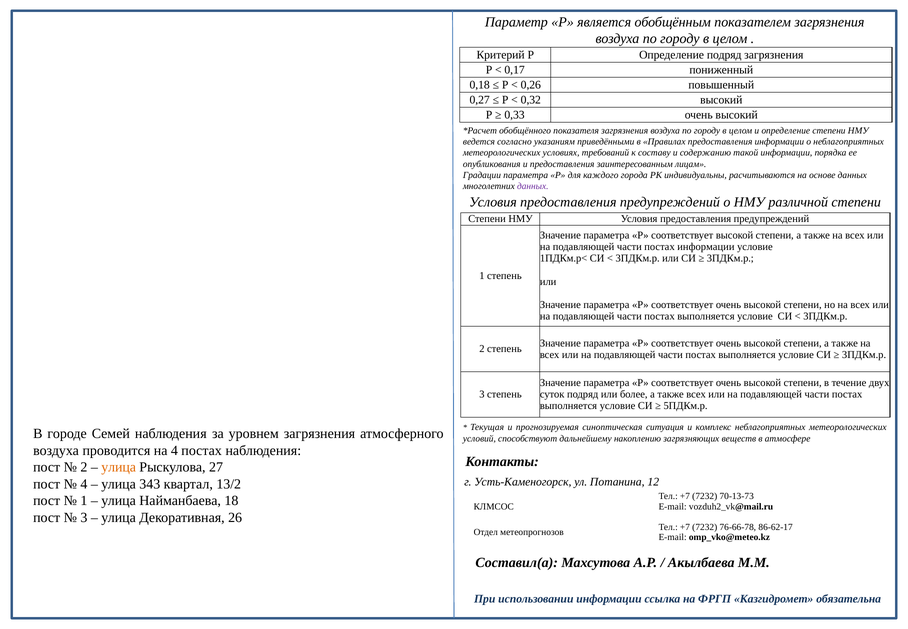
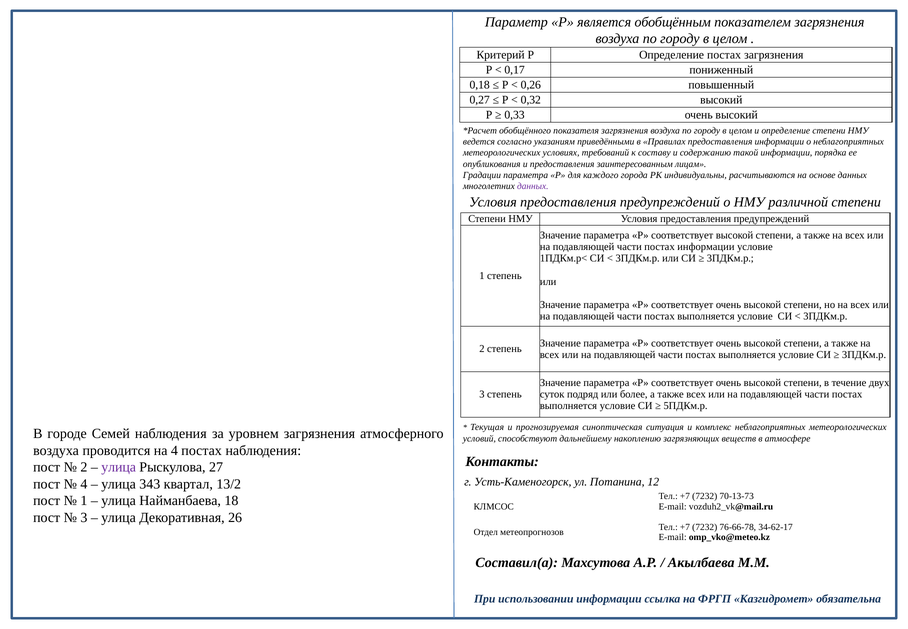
Определение подряд: подряд -> постах
улица at (119, 467) colour: orange -> purple
86-62-17: 86-62-17 -> 34-62-17
